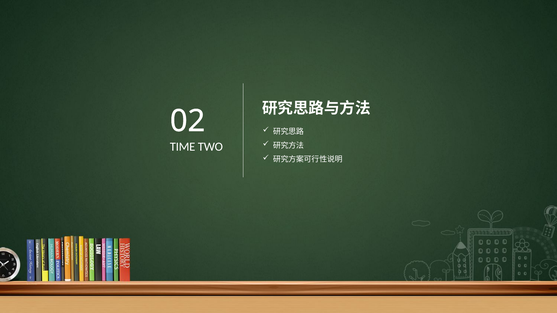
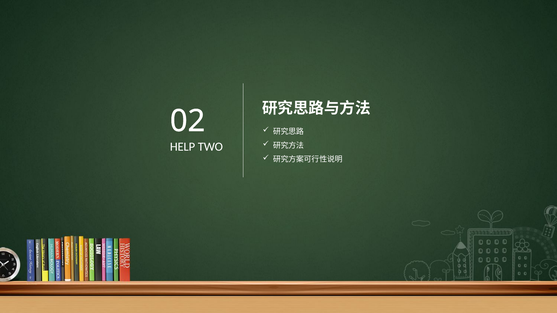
TIME: TIME -> HELP
